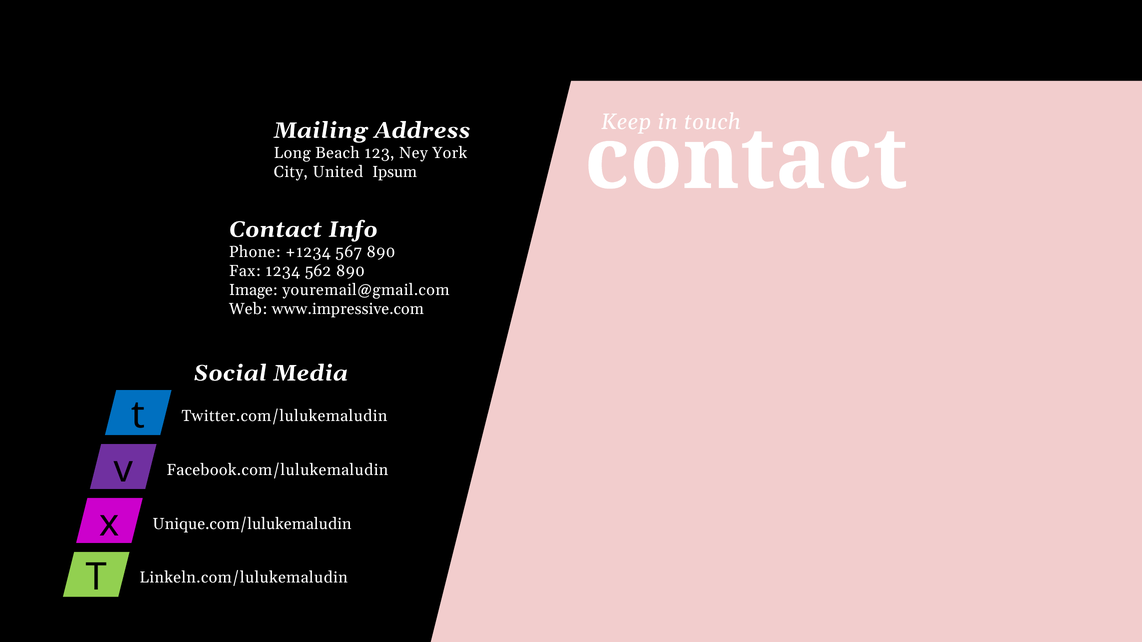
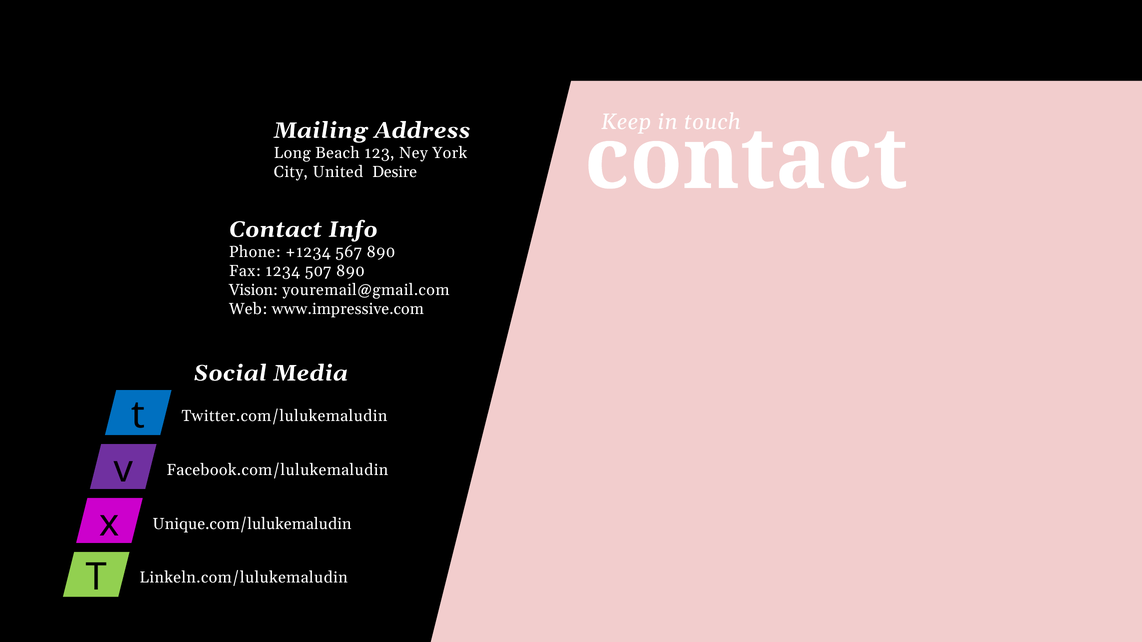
Ipsum: Ipsum -> Desire
562: 562 -> 507
Image: Image -> Vision
